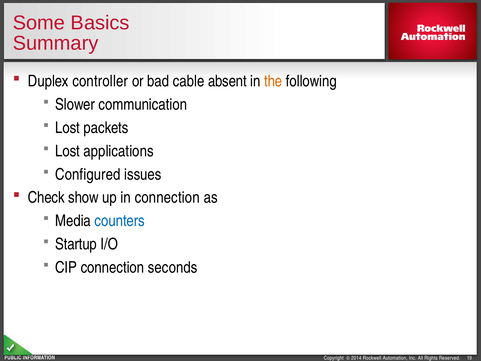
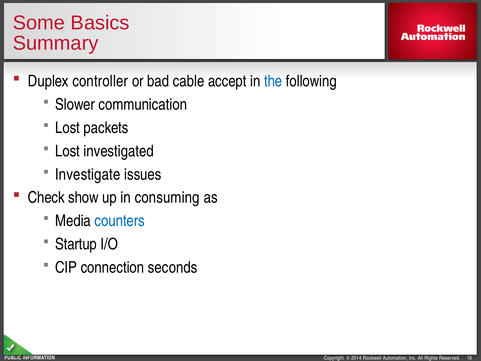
absent: absent -> accept
the colour: orange -> blue
applications: applications -> investigated
Configured: Configured -> Investigate
in connection: connection -> consuming
